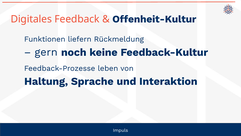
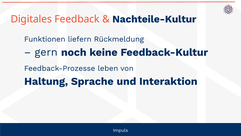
Offenheit-Kultur: Offenheit-Kultur -> Nachteile-Kultur
